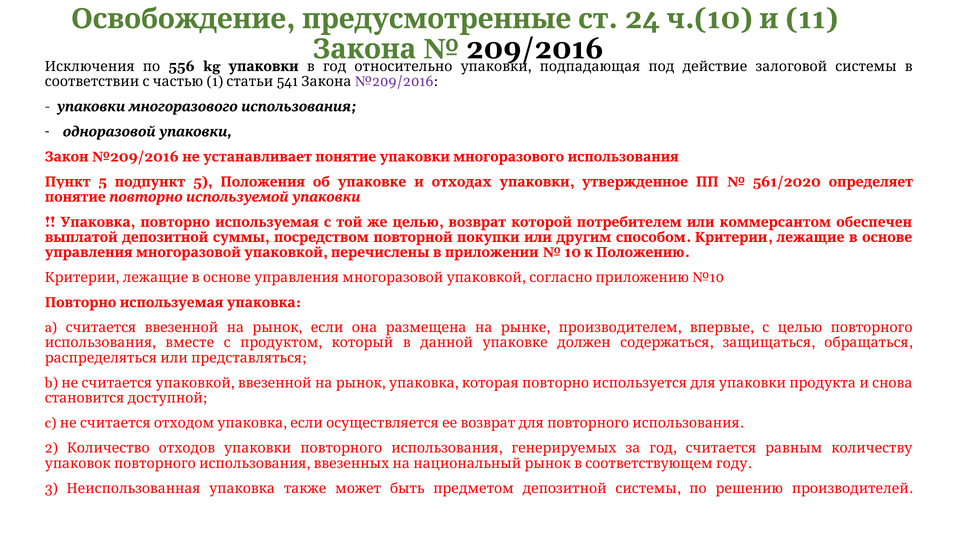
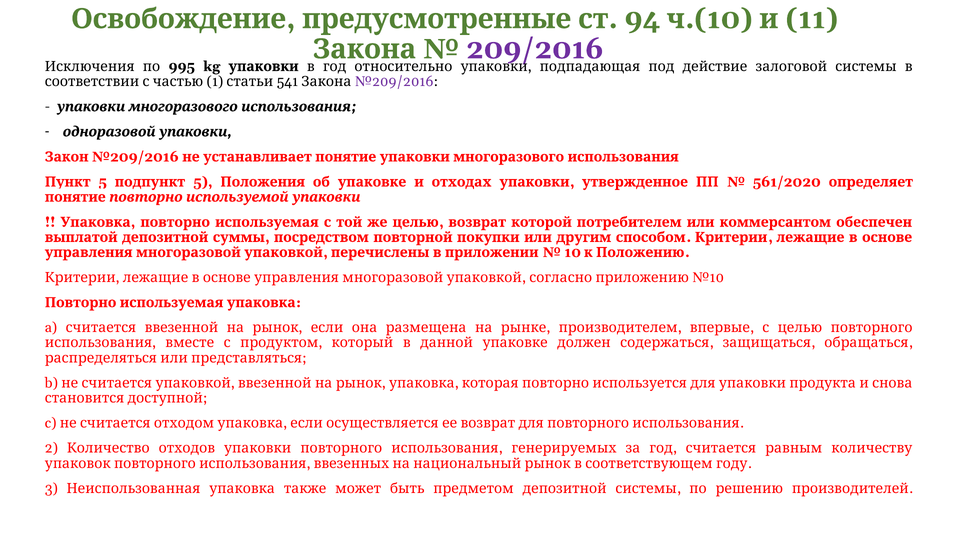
24: 24 -> 94
209/2016 at (535, 49) colour: black -> purple
556: 556 -> 995
